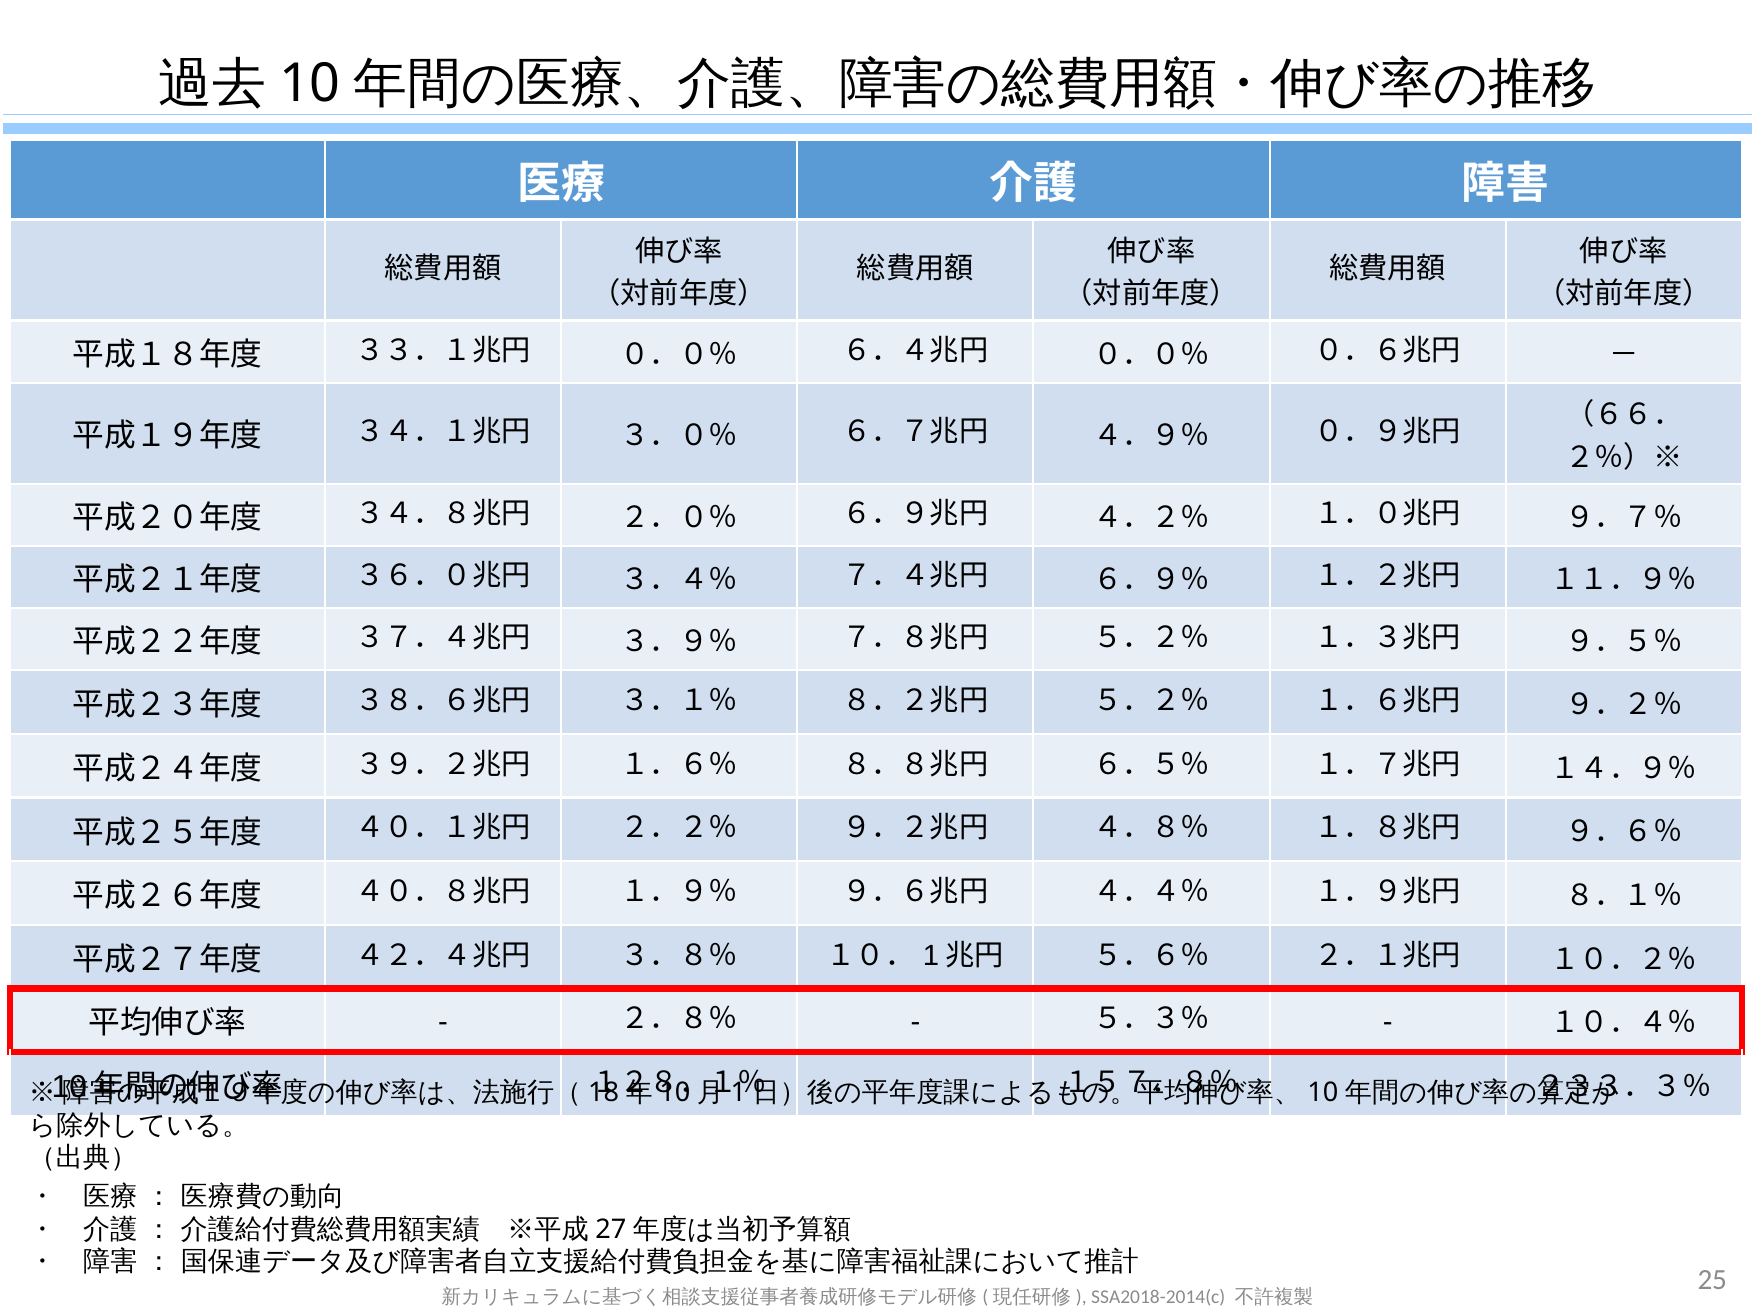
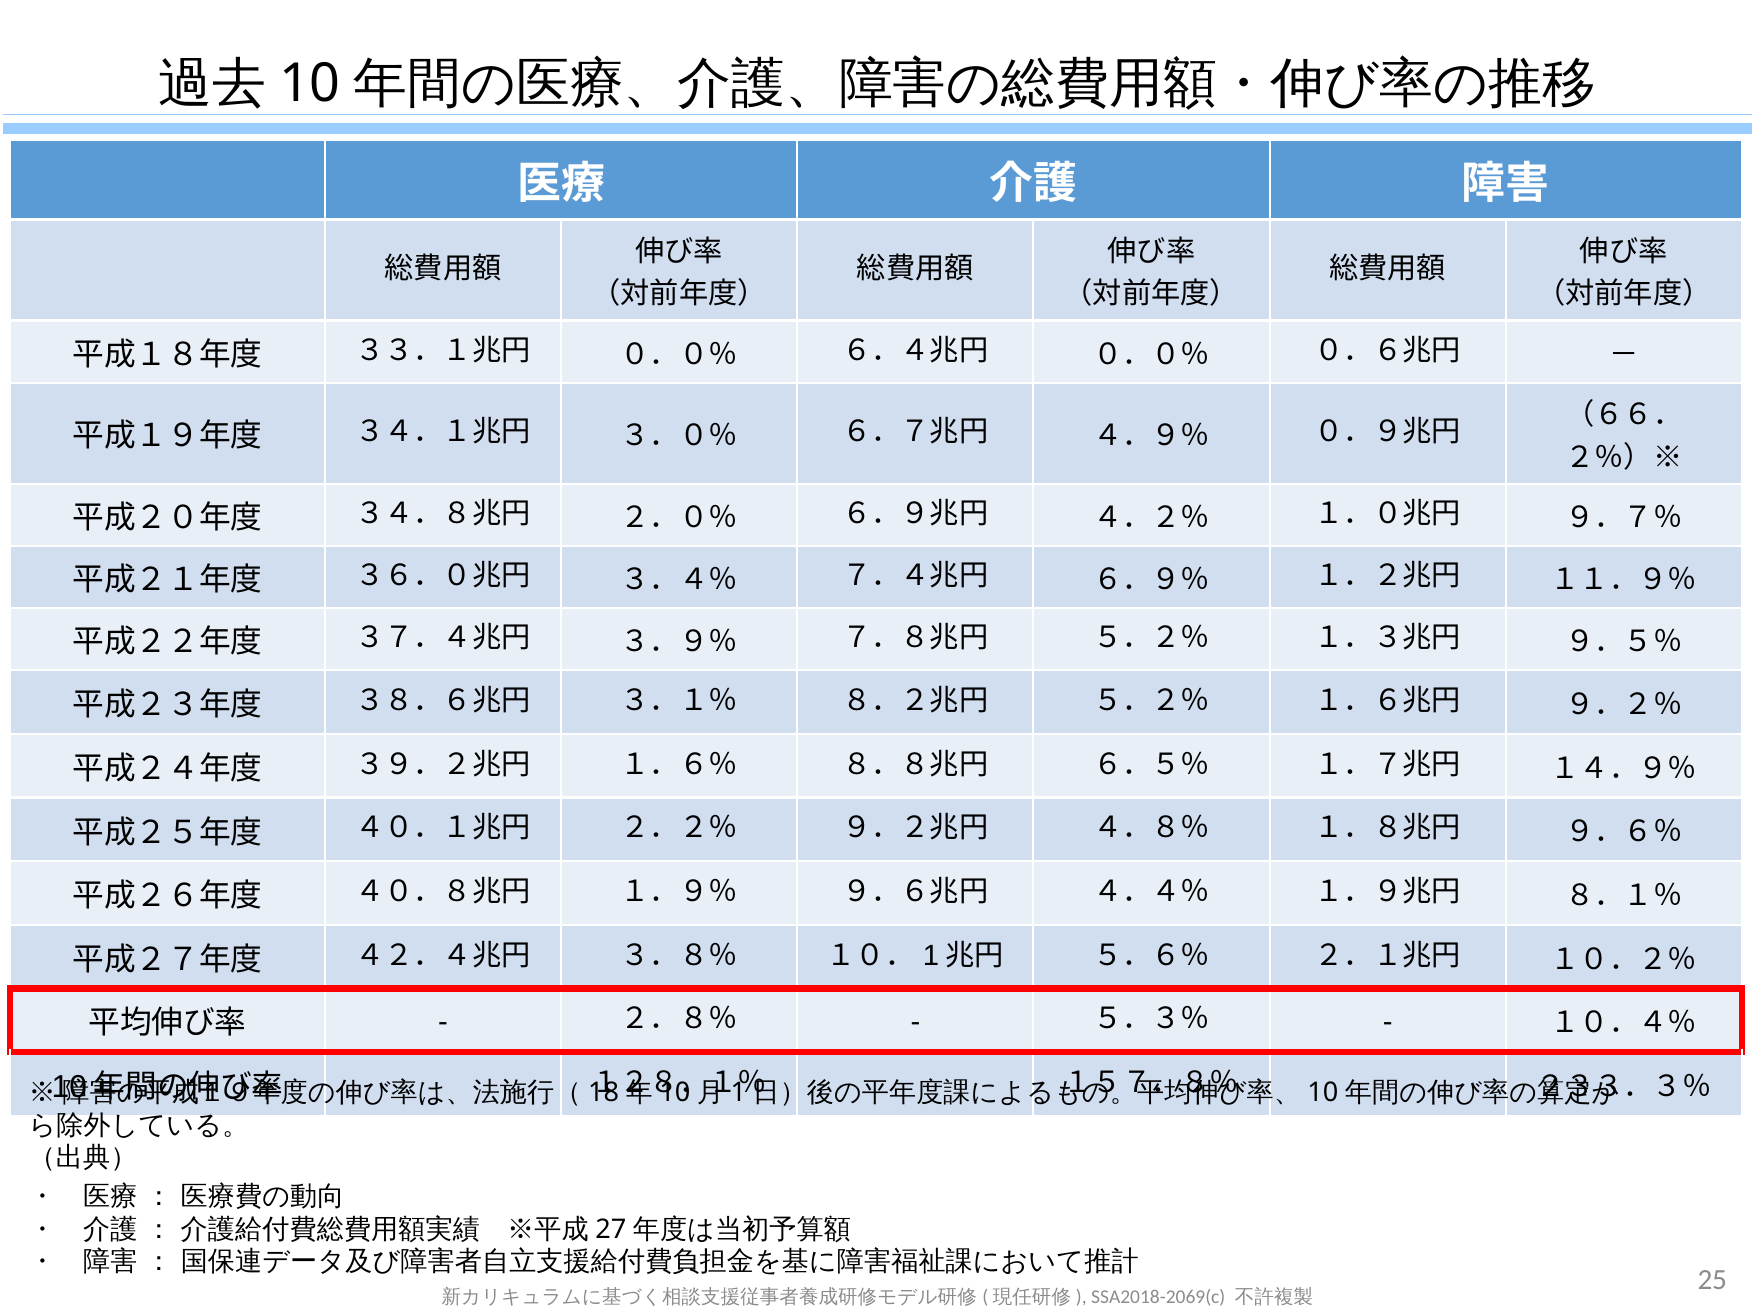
SSA2018-2014(c: SSA2018-2014(c -> SSA2018-2069(c
